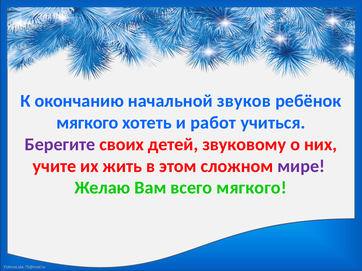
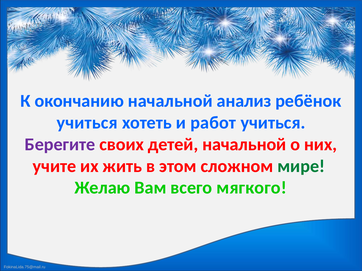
звуков: звуков -> анализ
мягкого at (87, 123): мягкого -> учиться
детей звуковому: звуковому -> начальной
мире colour: purple -> green
